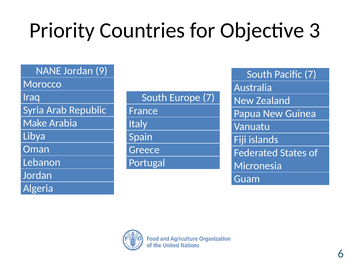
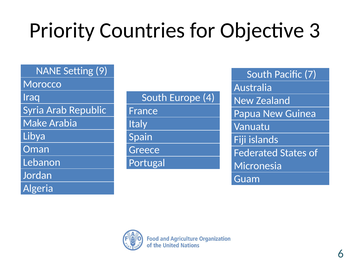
NANE Jordan: Jordan -> Setting
Europe 7: 7 -> 4
